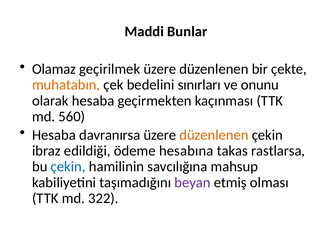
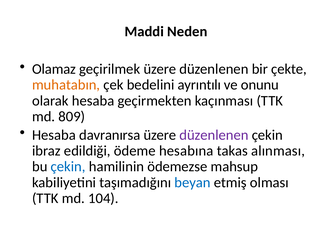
Bunlar: Bunlar -> Neden
sınırları: sınırları -> ayrıntılı
560: 560 -> 809
düzenlenen at (214, 135) colour: orange -> purple
rastlarsa: rastlarsa -> alınması
savcılığına: savcılığına -> ödemezse
beyan colour: purple -> blue
322: 322 -> 104
